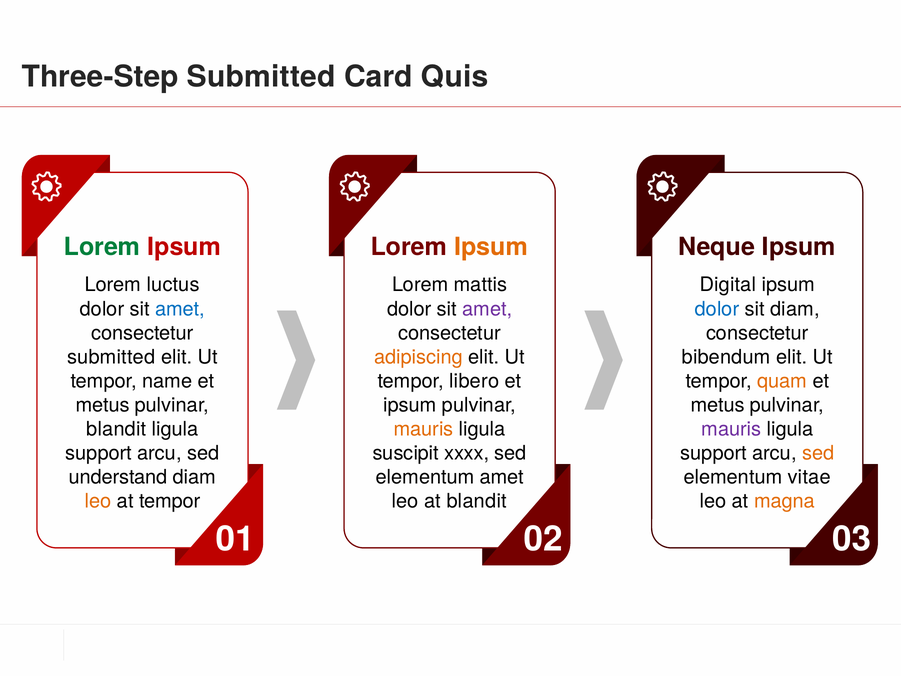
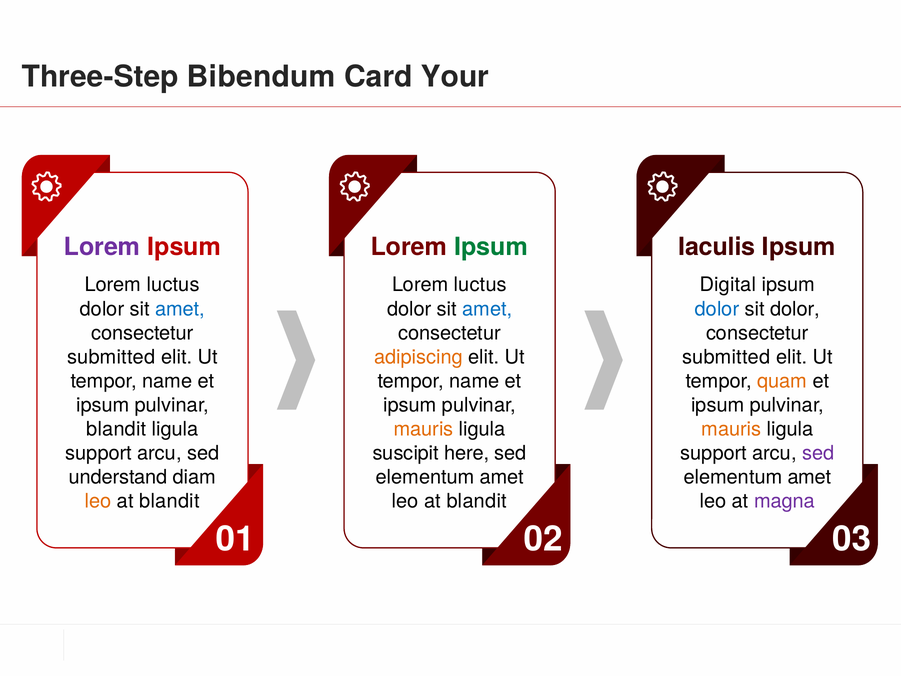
Three-Step Submitted: Submitted -> Bibendum
Quis: Quis -> Your
Lorem at (102, 247) colour: green -> purple
Ipsum at (491, 247) colour: orange -> green
Neque: Neque -> Iaculis
mattis at (480, 285): mattis -> luctus
amet at (487, 309) colour: purple -> blue
sit diam: diam -> dolor
bibendum at (726, 357): bibendum -> submitted
libero at (474, 381): libero -> name
metus at (103, 405): metus -> ipsum
metus at (718, 405): metus -> ipsum
mauris at (731, 429) colour: purple -> orange
xxxx: xxxx -> here
sed at (818, 453) colour: orange -> purple
vitae at (809, 477): vitae -> amet
tempor at (170, 501): tempor -> blandit
magna colour: orange -> purple
